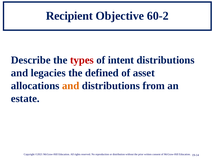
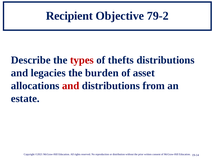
60-2: 60-2 -> 79-2
intent: intent -> thefts
defined: defined -> burden
and at (71, 86) colour: orange -> red
